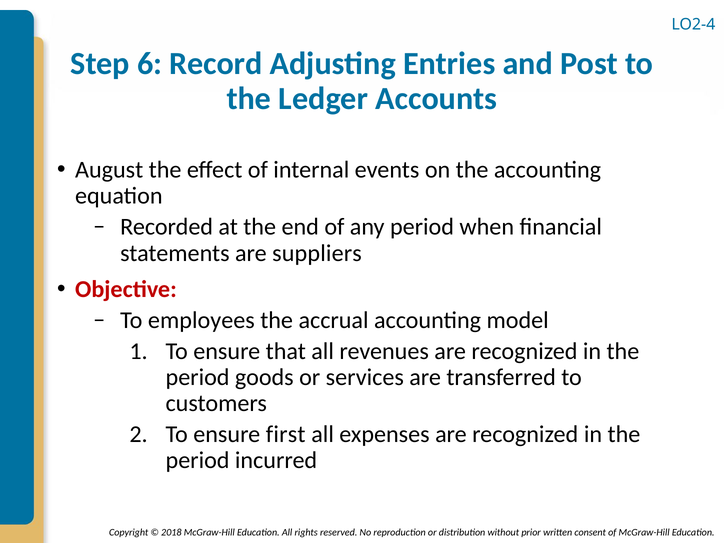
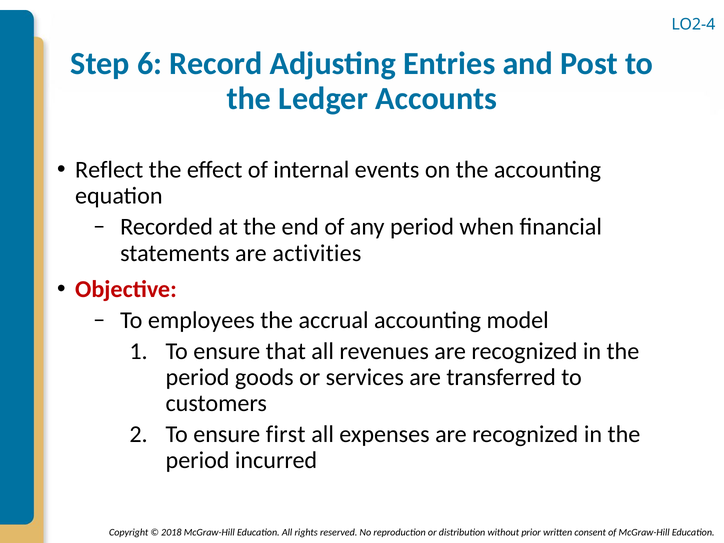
August: August -> Reflect
suppliers: suppliers -> activities
